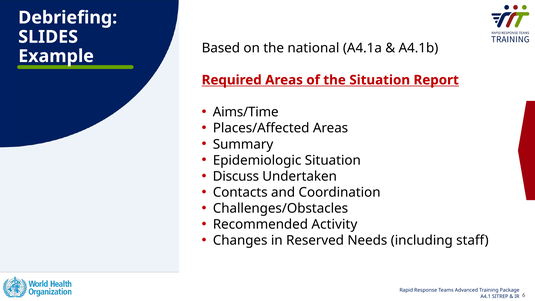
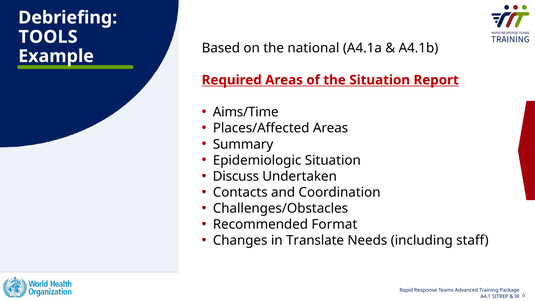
SLIDES: SLIDES -> TOOLS
Activity: Activity -> Format
Reserved: Reserved -> Translate
